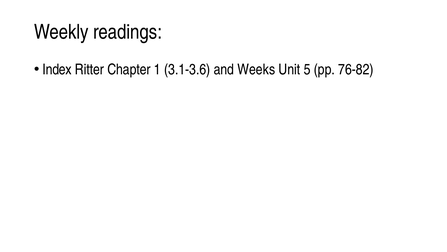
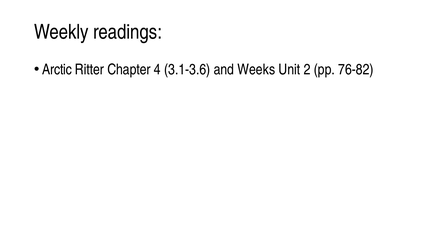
Index: Index -> Arctic
1: 1 -> 4
5: 5 -> 2
